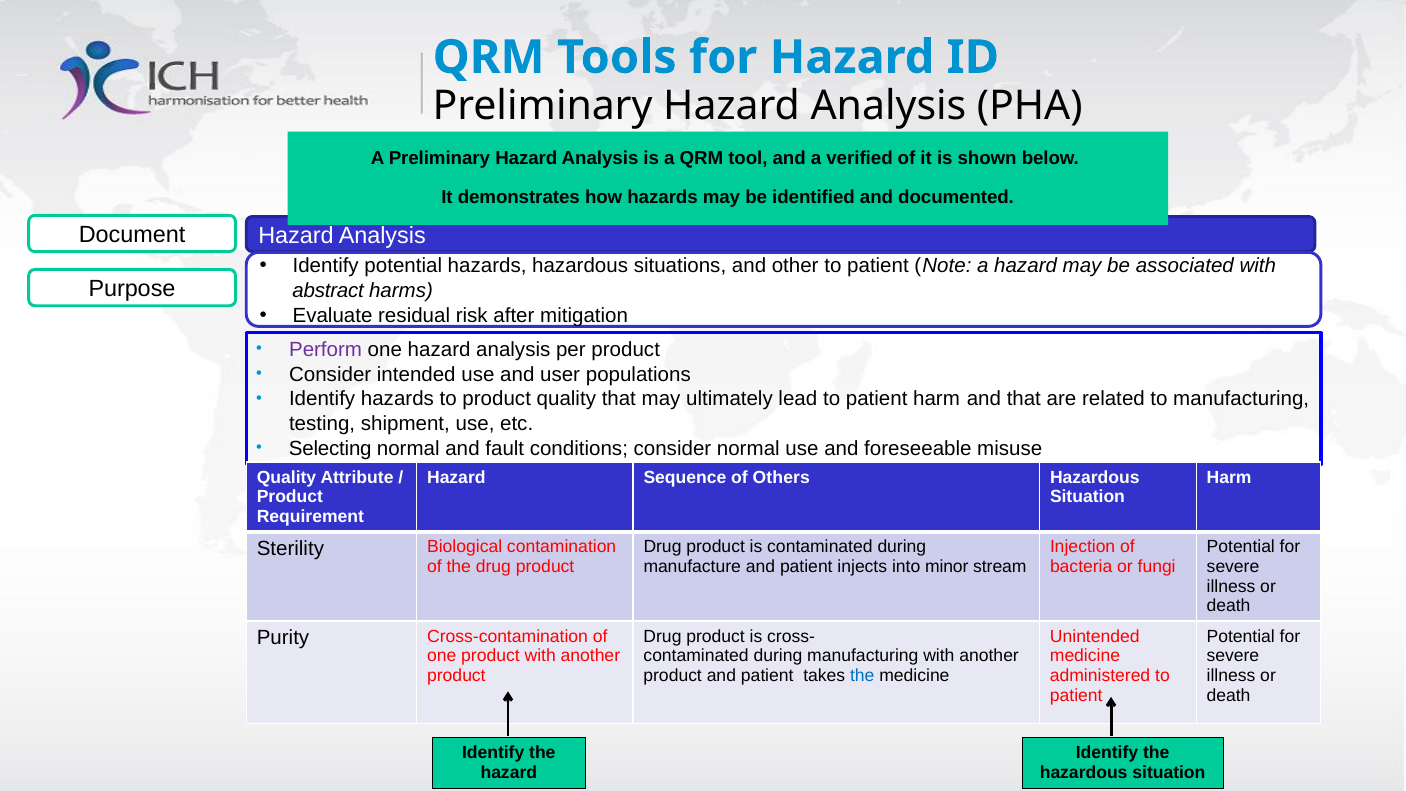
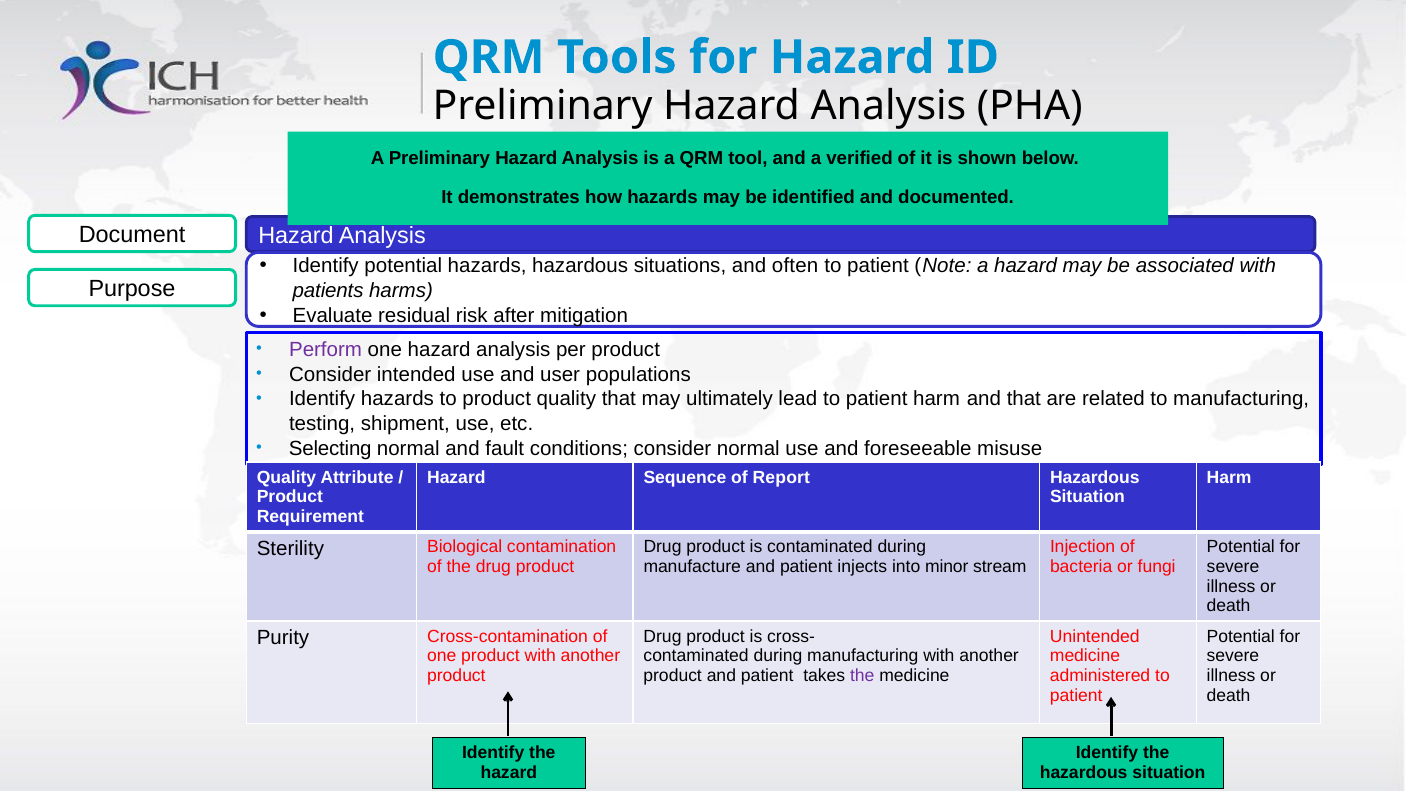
other: other -> often
abstract: abstract -> patients
Others: Others -> Report
the at (862, 676) colour: blue -> purple
